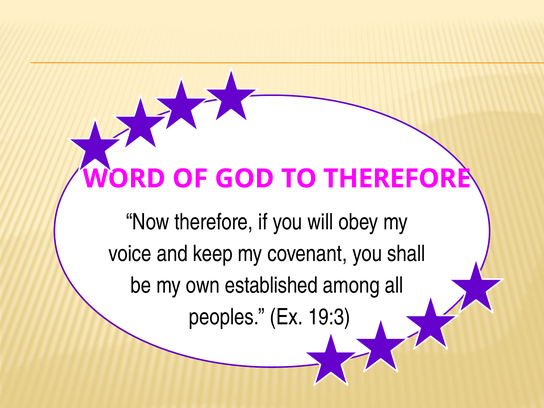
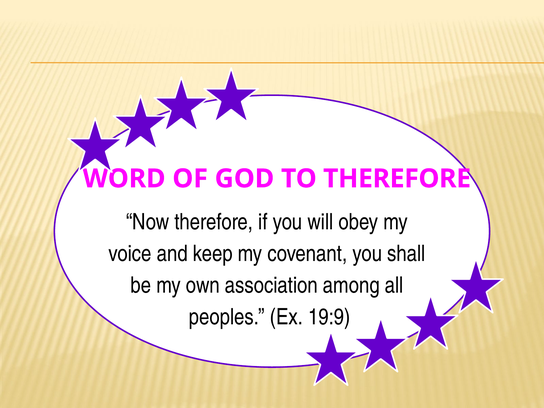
established: established -> association
19:3: 19:3 -> 19:9
